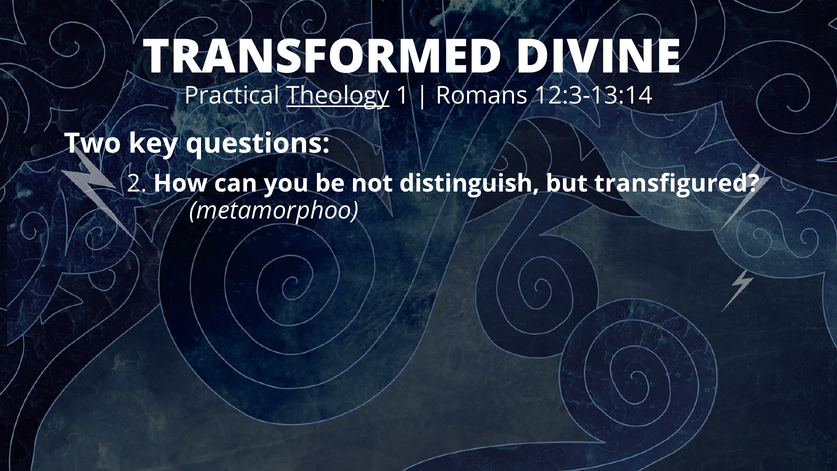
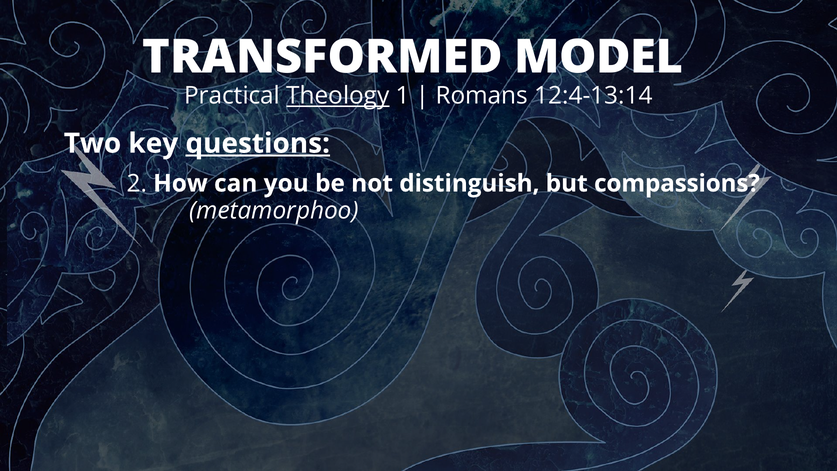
DIVINE: DIVINE -> MODEL
12:3-13:14: 12:3-13:14 -> 12:4-13:14
questions underline: none -> present
transfigured: transfigured -> compassions
